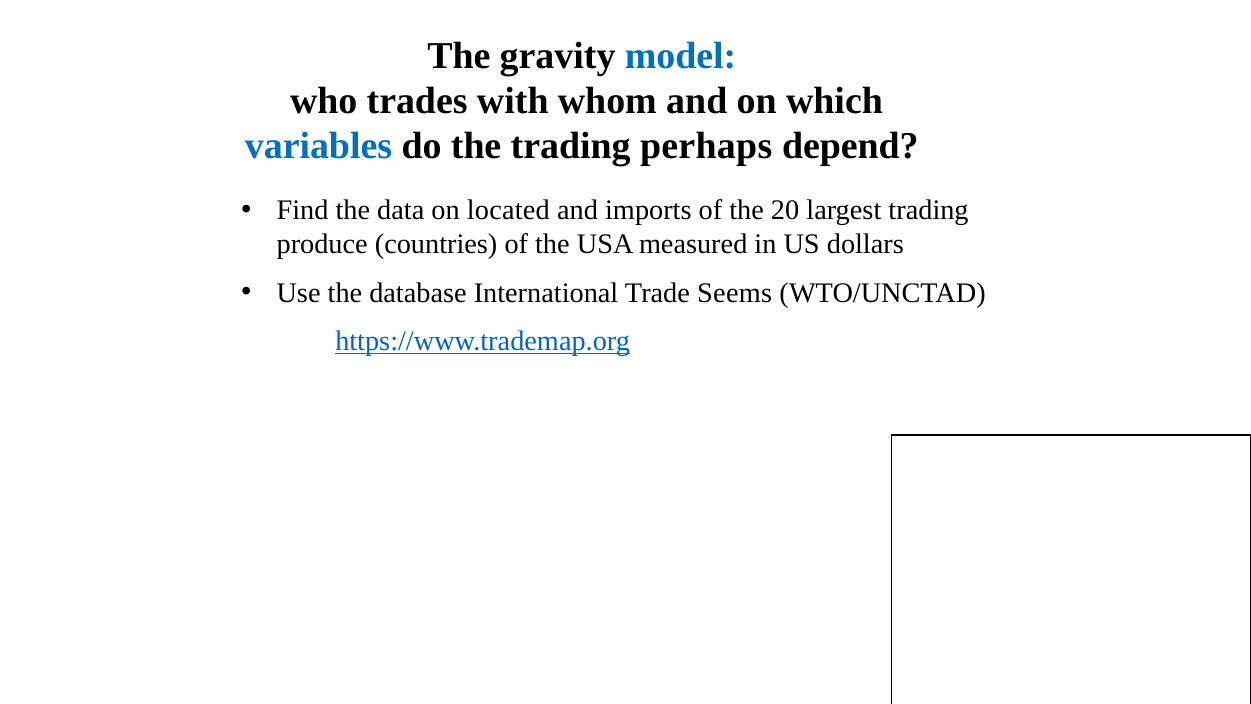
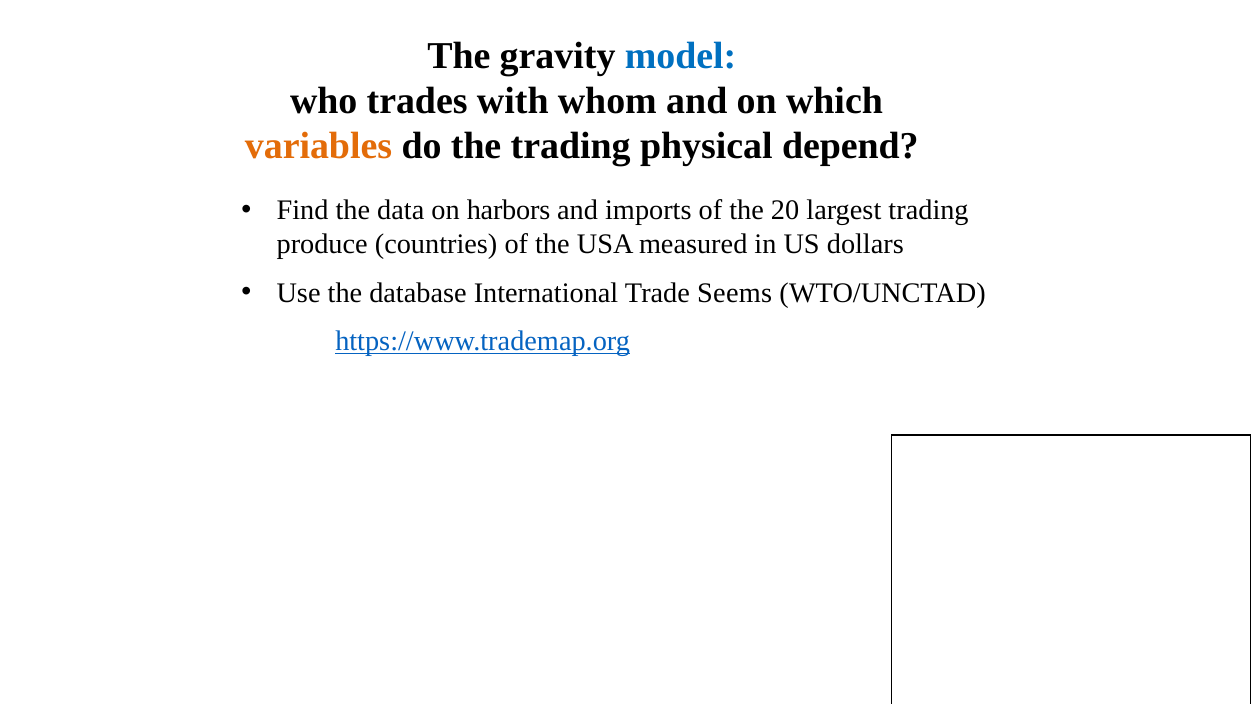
variables colour: blue -> orange
perhaps: perhaps -> physical
located: located -> harbors
